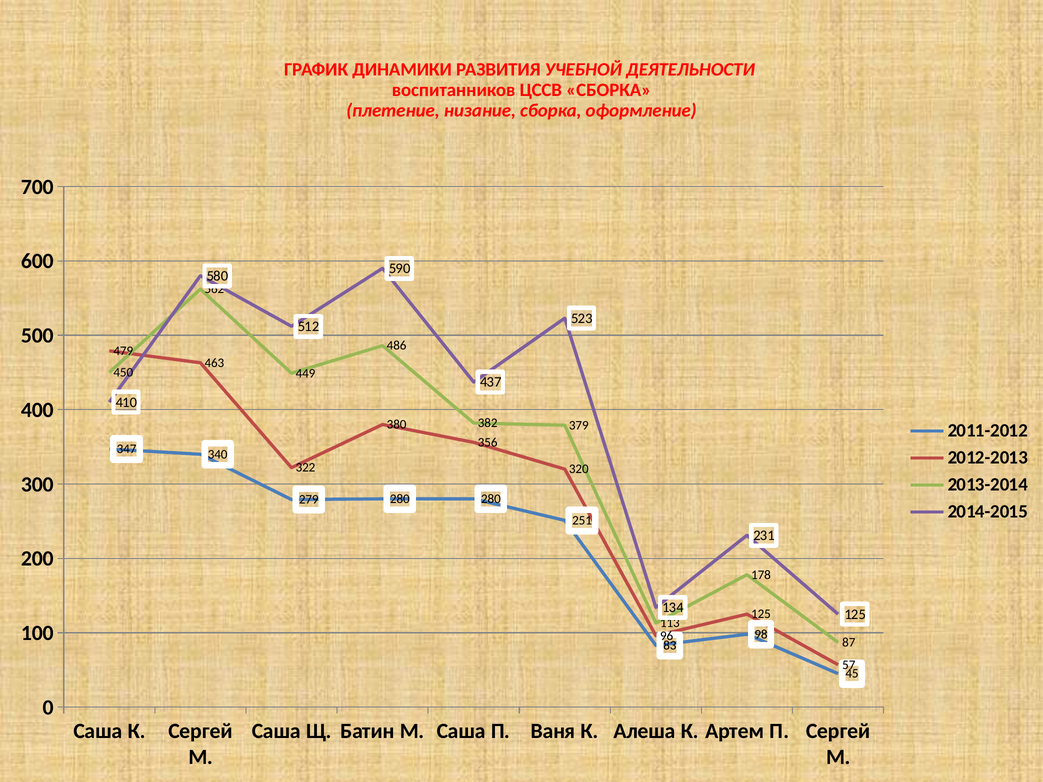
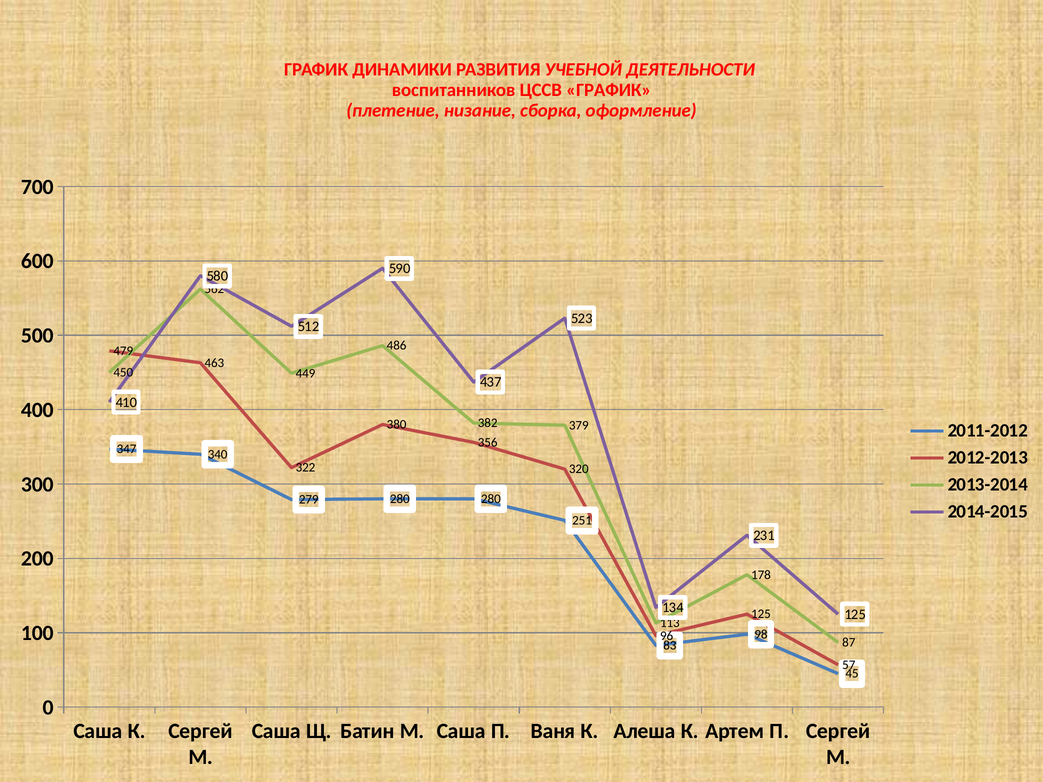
ЦССВ СБОРКА: СБОРКА -> ГРАФИК
